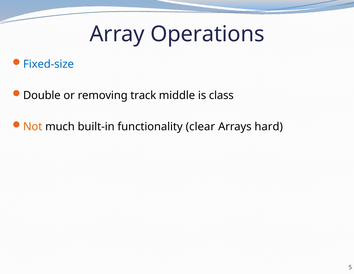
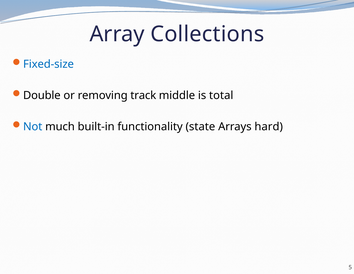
Operations: Operations -> Collections
class: class -> total
Not colour: orange -> blue
clear: clear -> state
